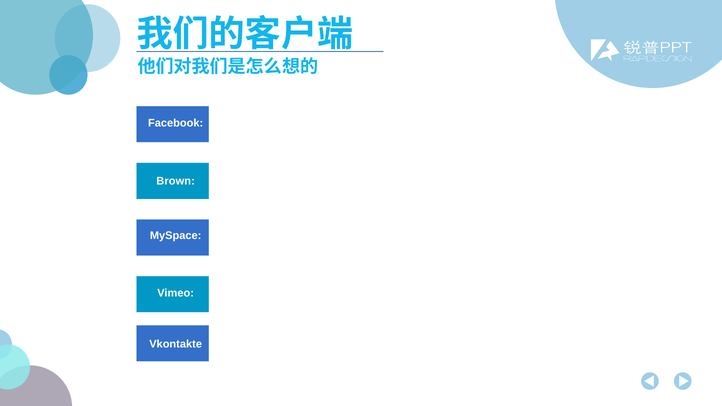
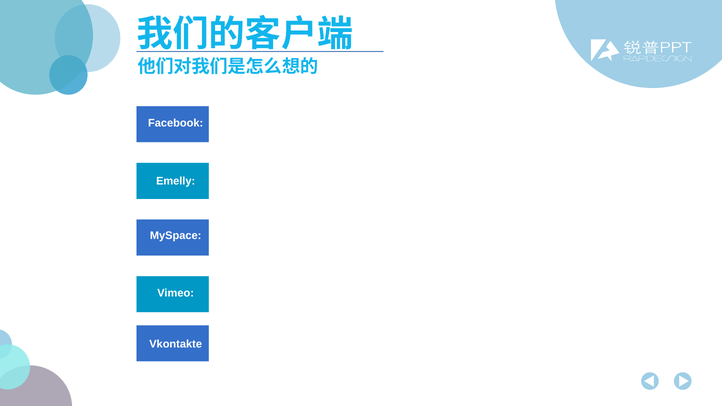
Brown: Brown -> Emelly
